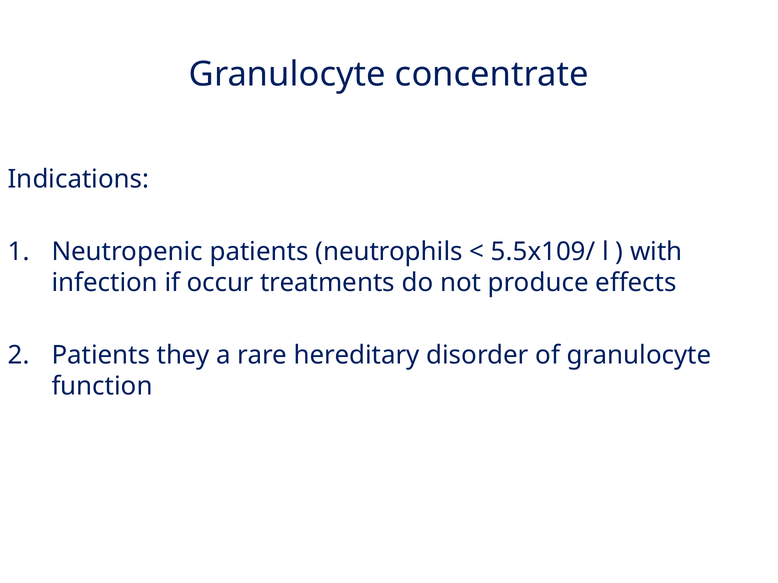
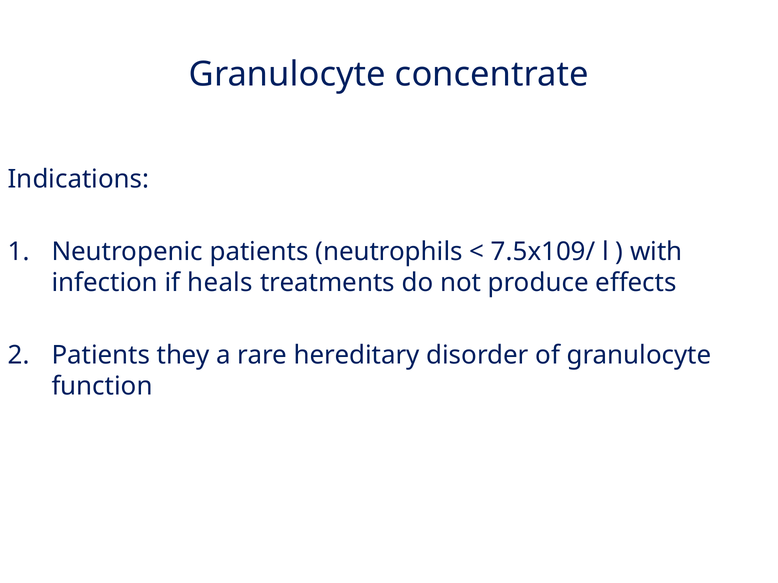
5.5x109/: 5.5x109/ -> 7.5x109/
occur: occur -> heals
